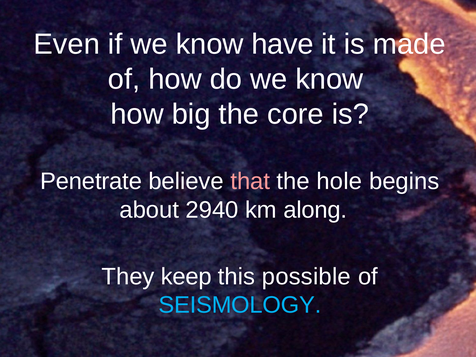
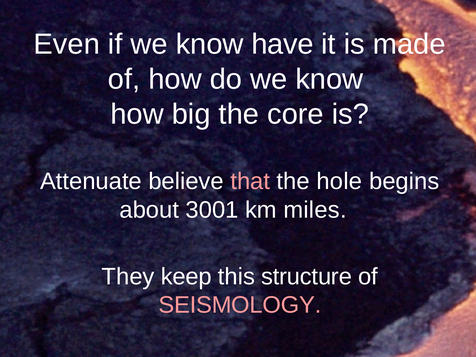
Penetrate: Penetrate -> Attenuate
2940: 2940 -> 3001
along: along -> miles
possible: possible -> structure
SEISMOLOGY colour: light blue -> pink
